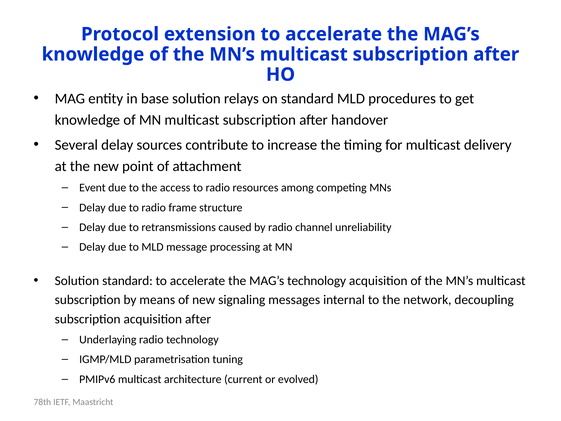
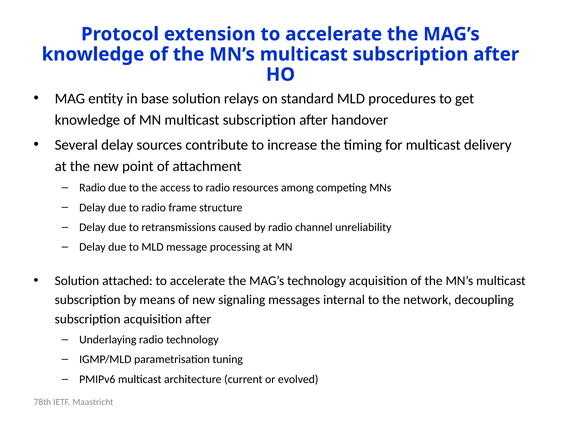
Event at (92, 188): Event -> Radio
Solution standard: standard -> attached
